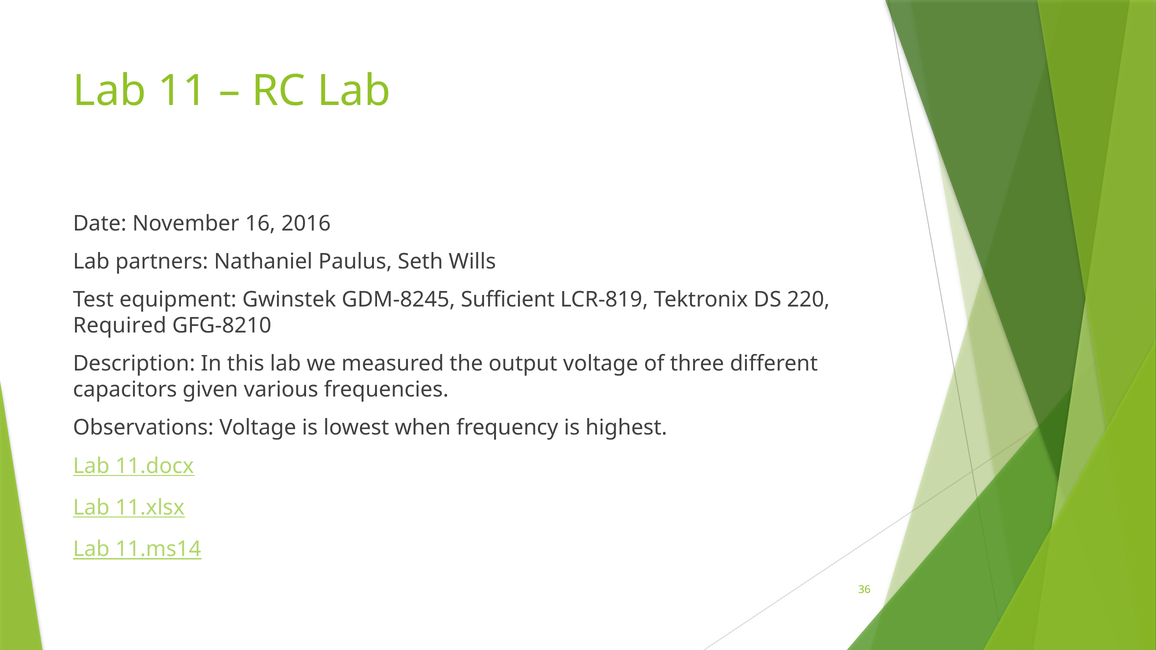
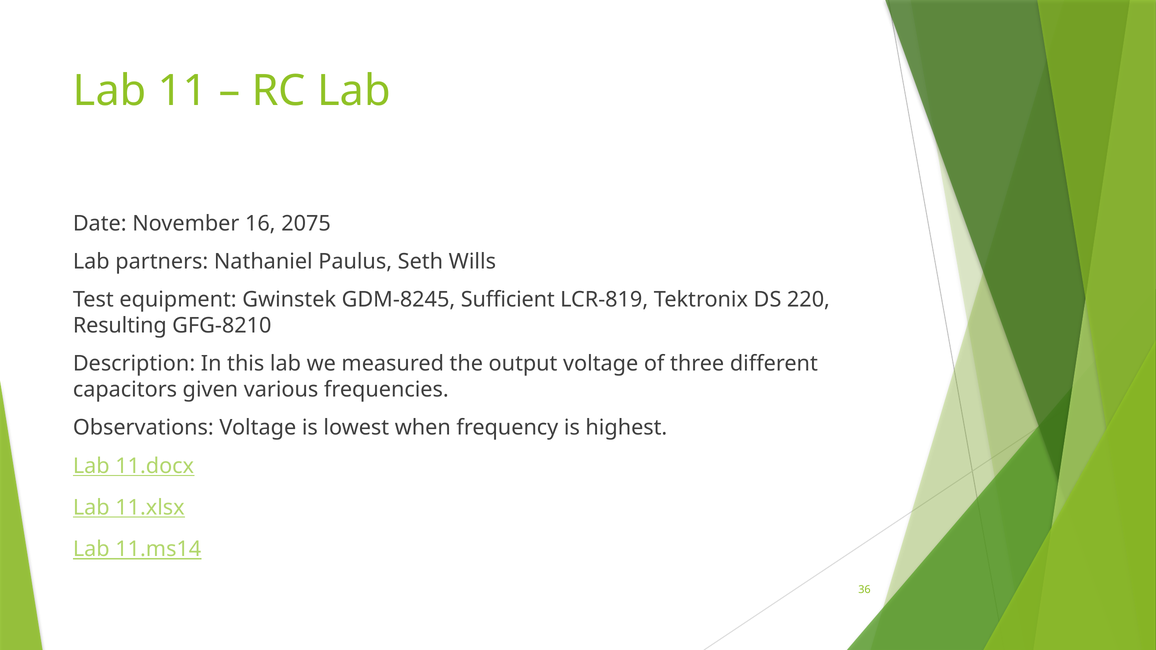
2016: 2016 -> 2075
Required: Required -> Resulting
